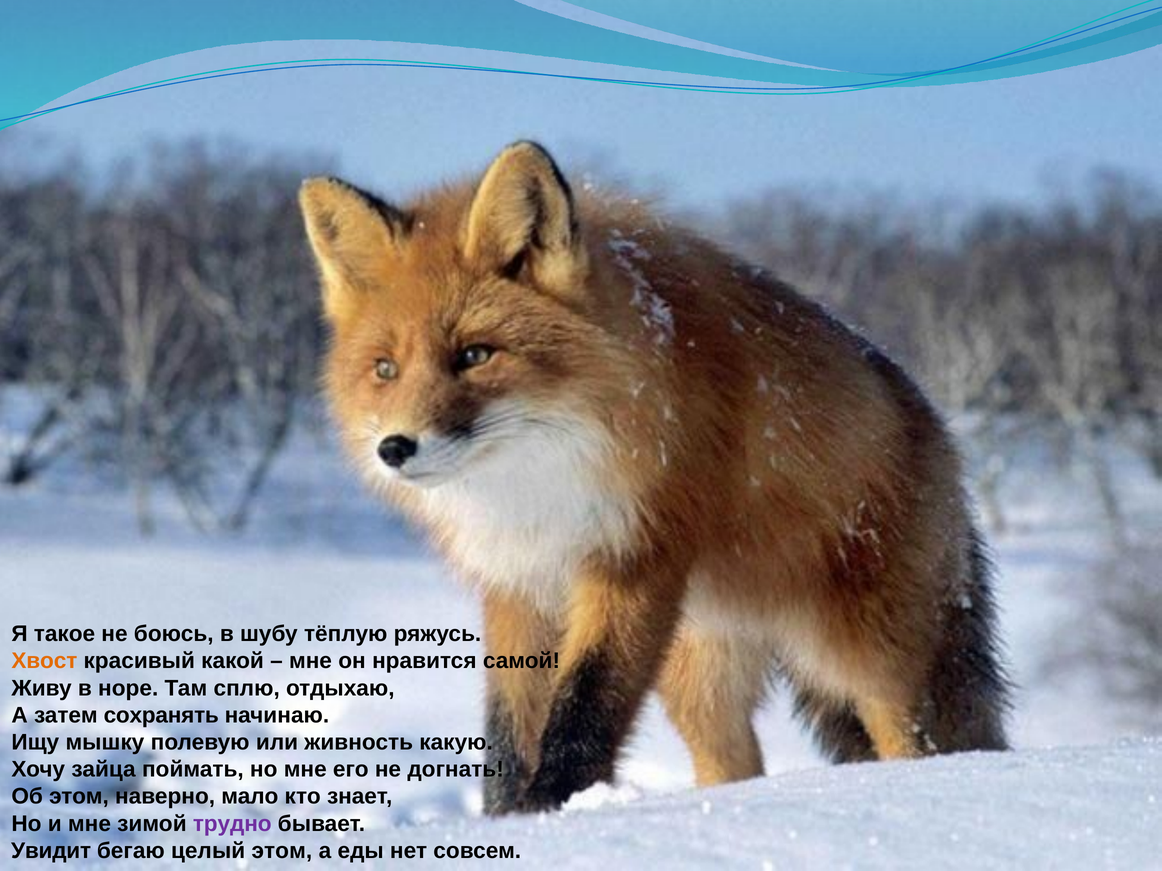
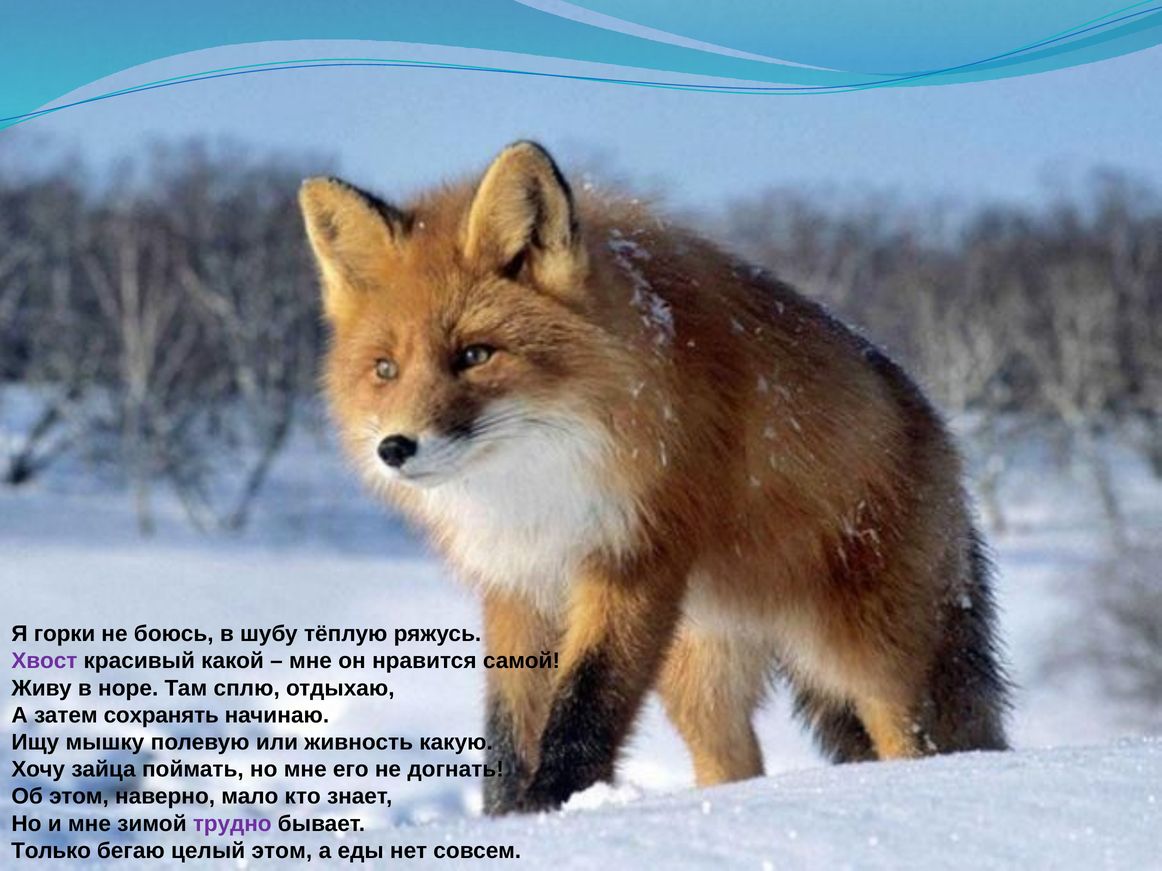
такое: такое -> горки
Хвост colour: orange -> purple
Увидит: Увидит -> Только
